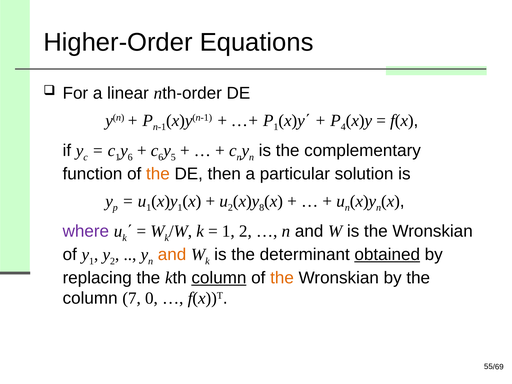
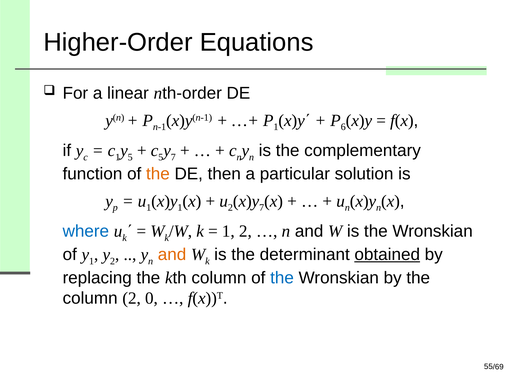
4: 4 -> 6
6 at (130, 157): 6 -> 5
6 at (161, 157): 6 -> 5
5 at (173, 157): 5 -> 7
8 at (262, 208): 8 -> 7
where colour: purple -> blue
column at (219, 278) underline: present -> none
the at (282, 278) colour: orange -> blue
column 7: 7 -> 2
